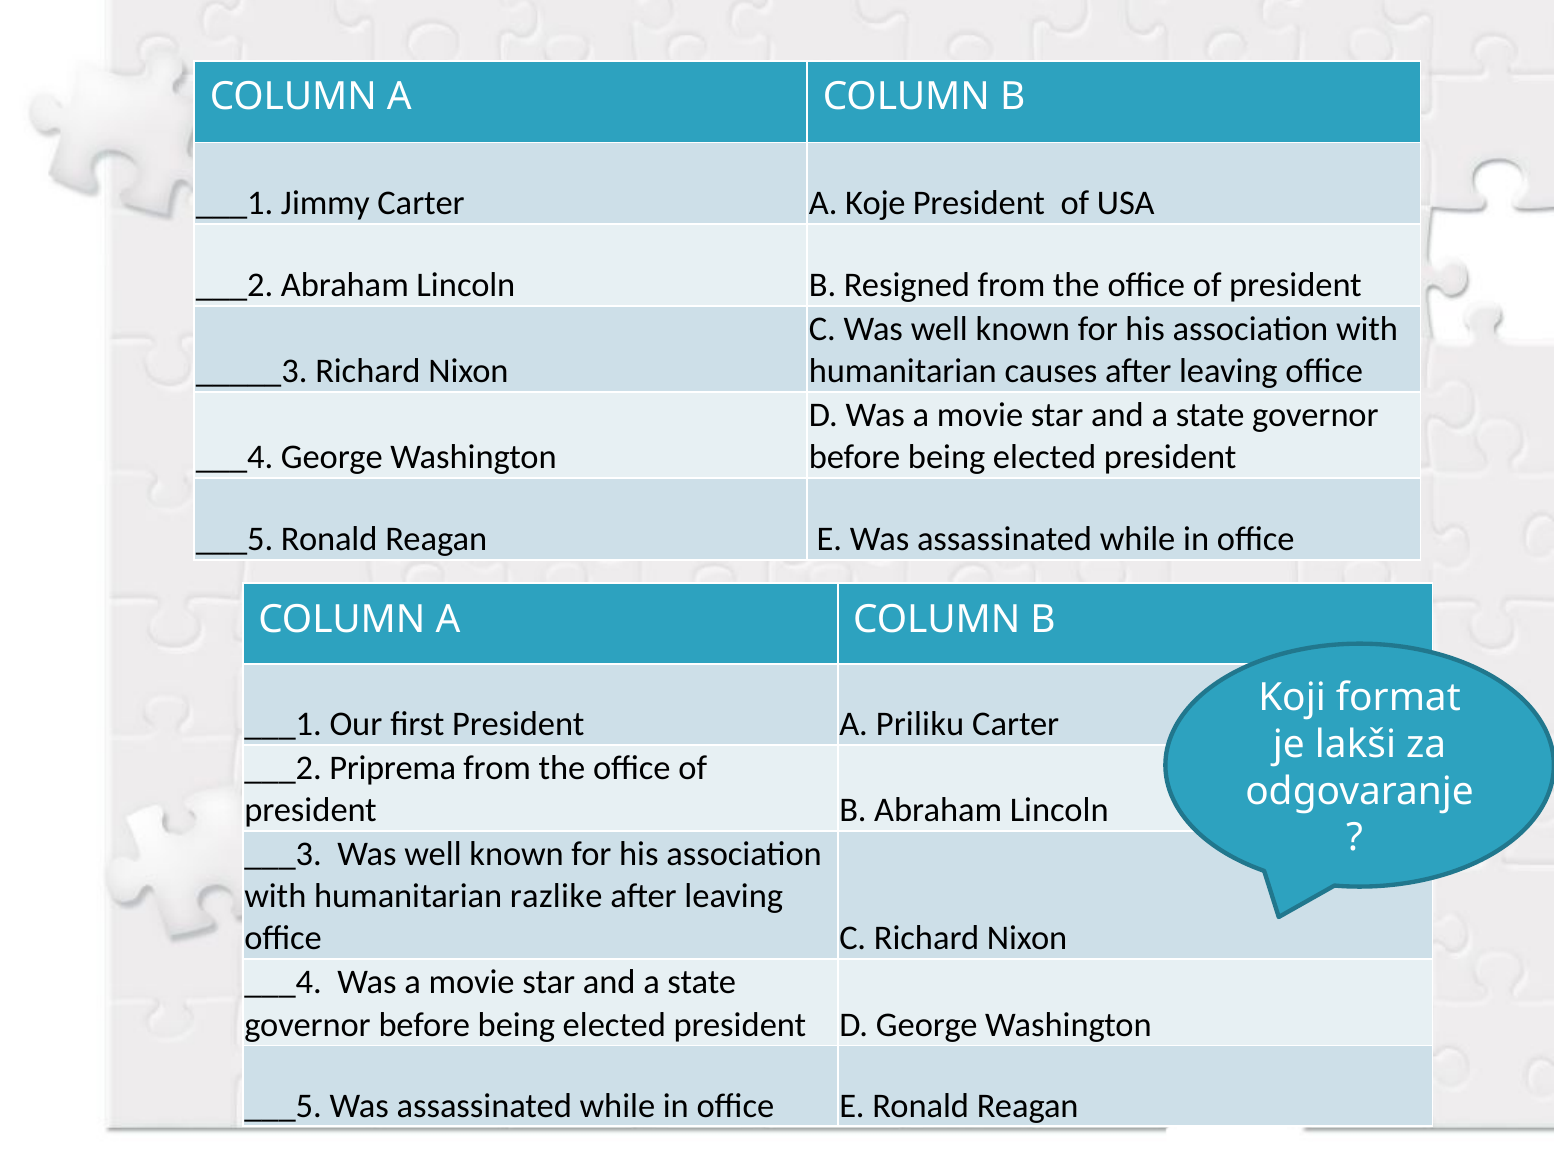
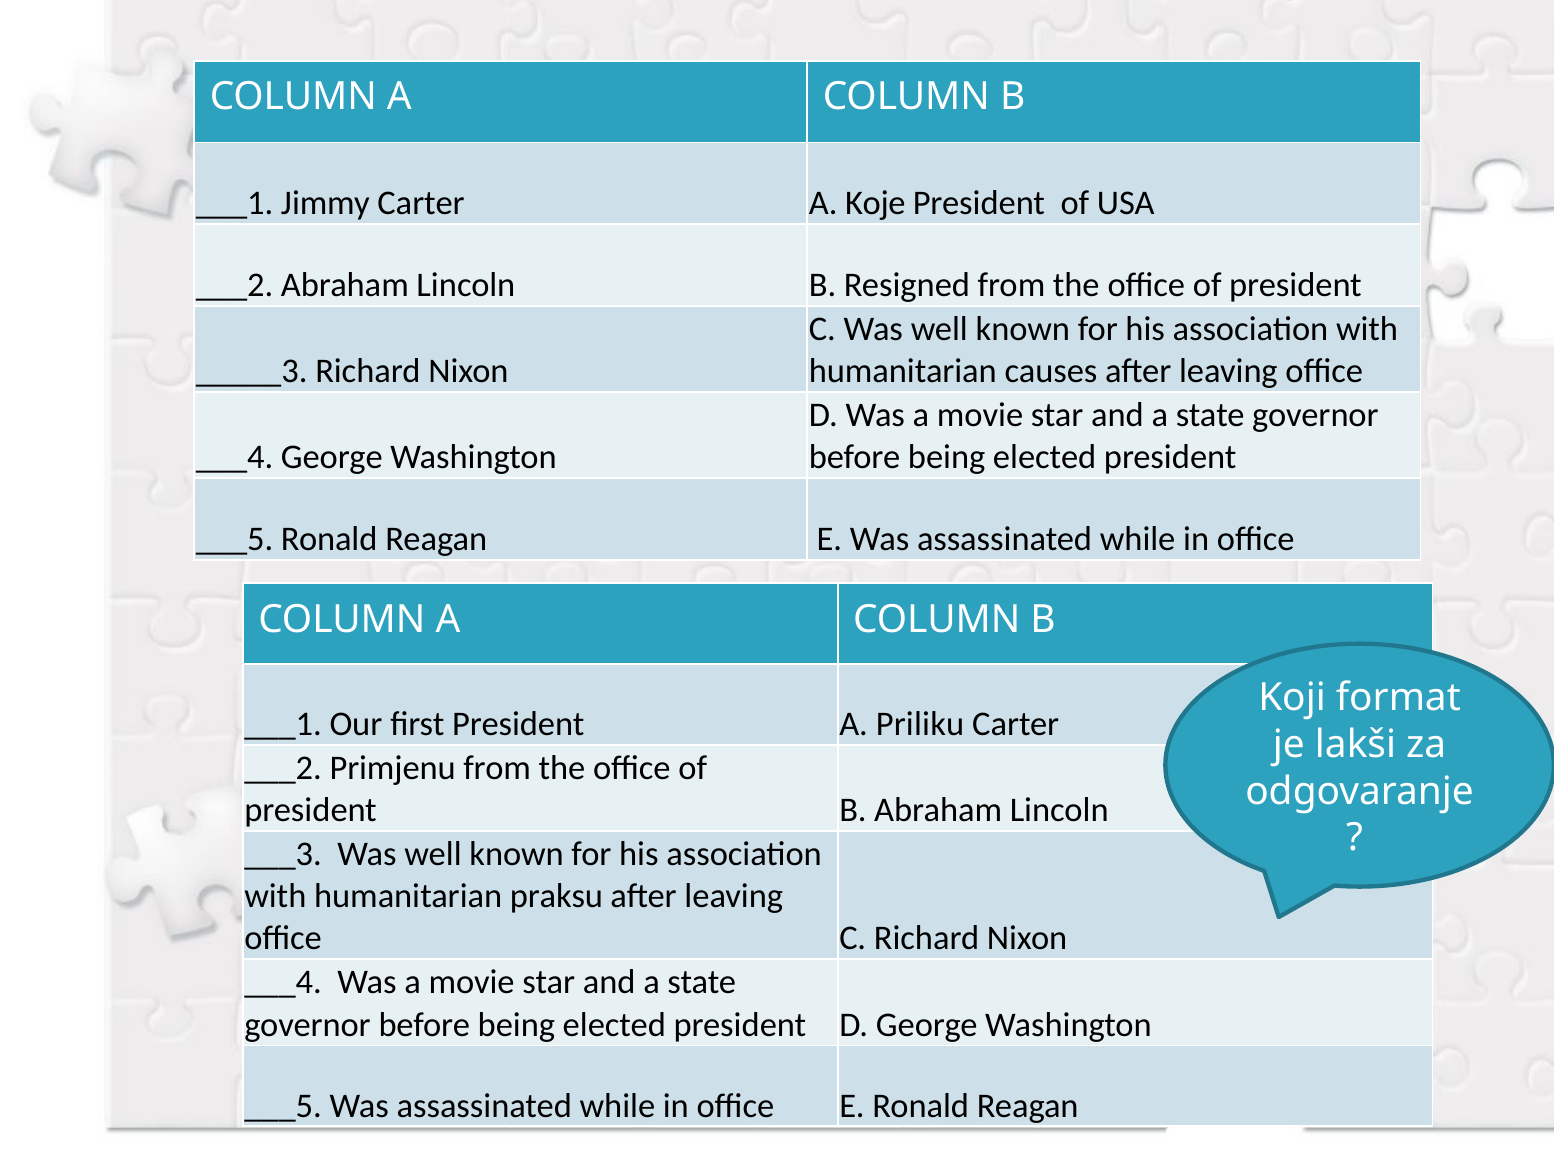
Priprema: Priprema -> Primjenu
razlike: razlike -> praksu
